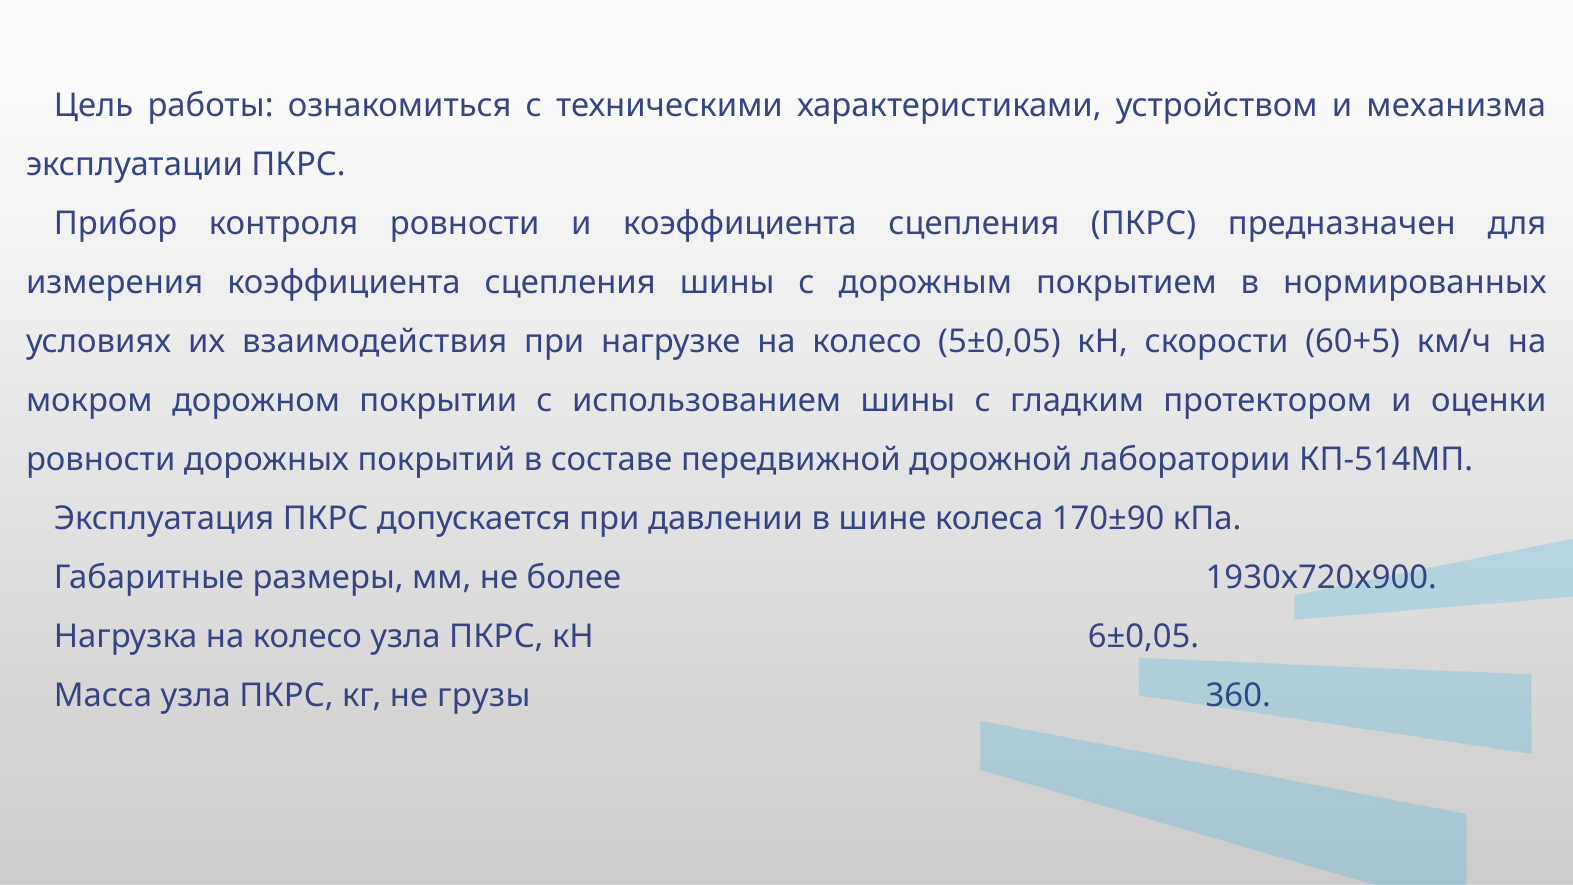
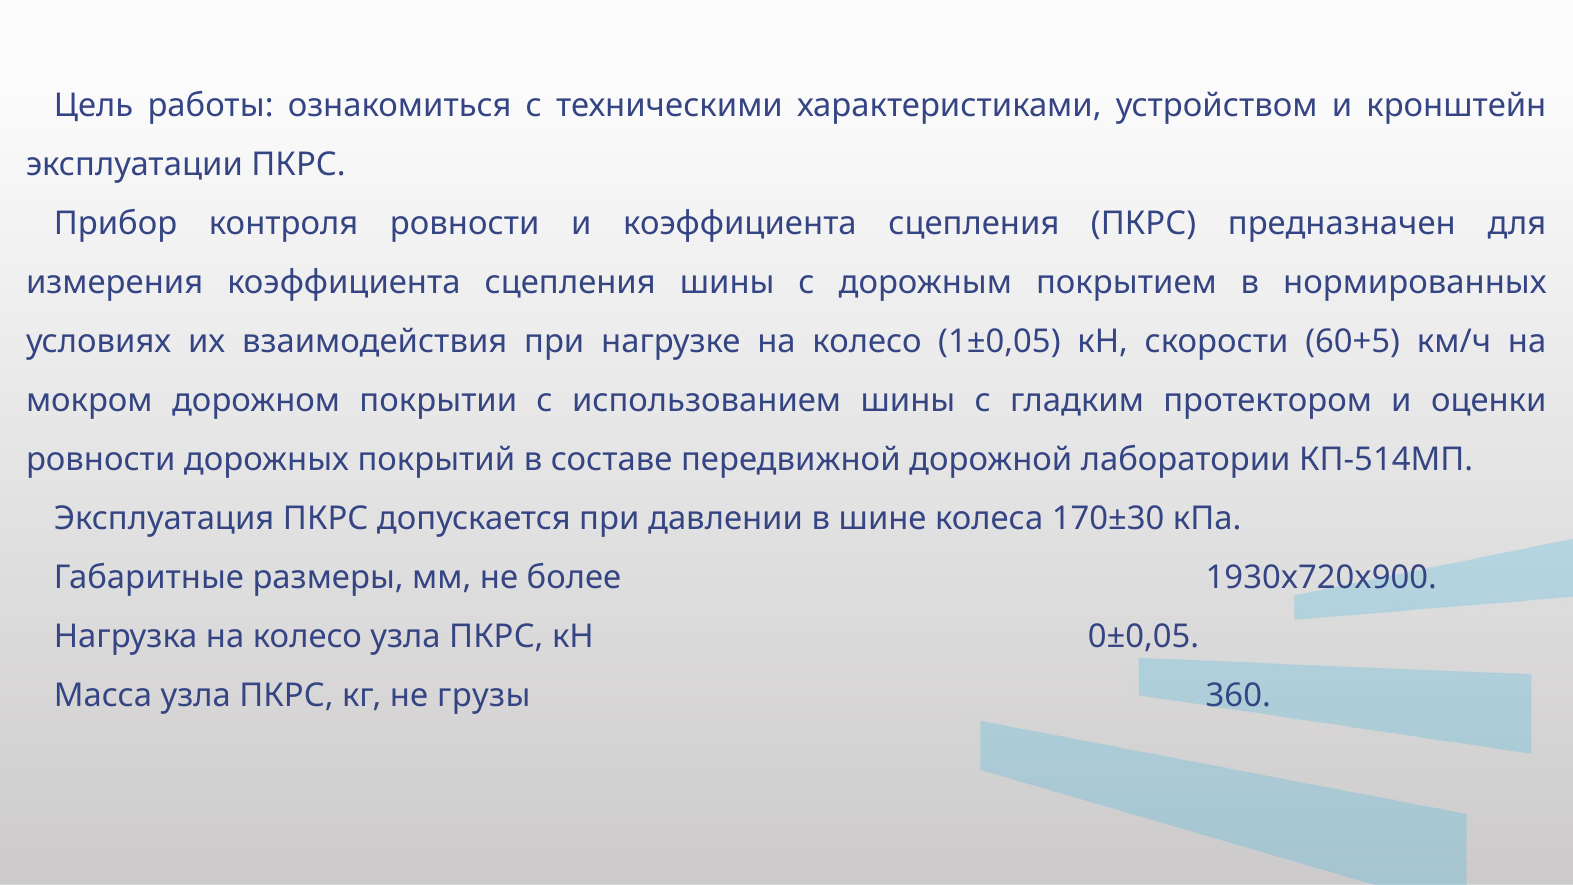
механизма: механизма -> кронштейн
5±0,05: 5±0,05 -> 1±0,05
170±90: 170±90 -> 170±30
6±0,05: 6±0,05 -> 0±0,05
